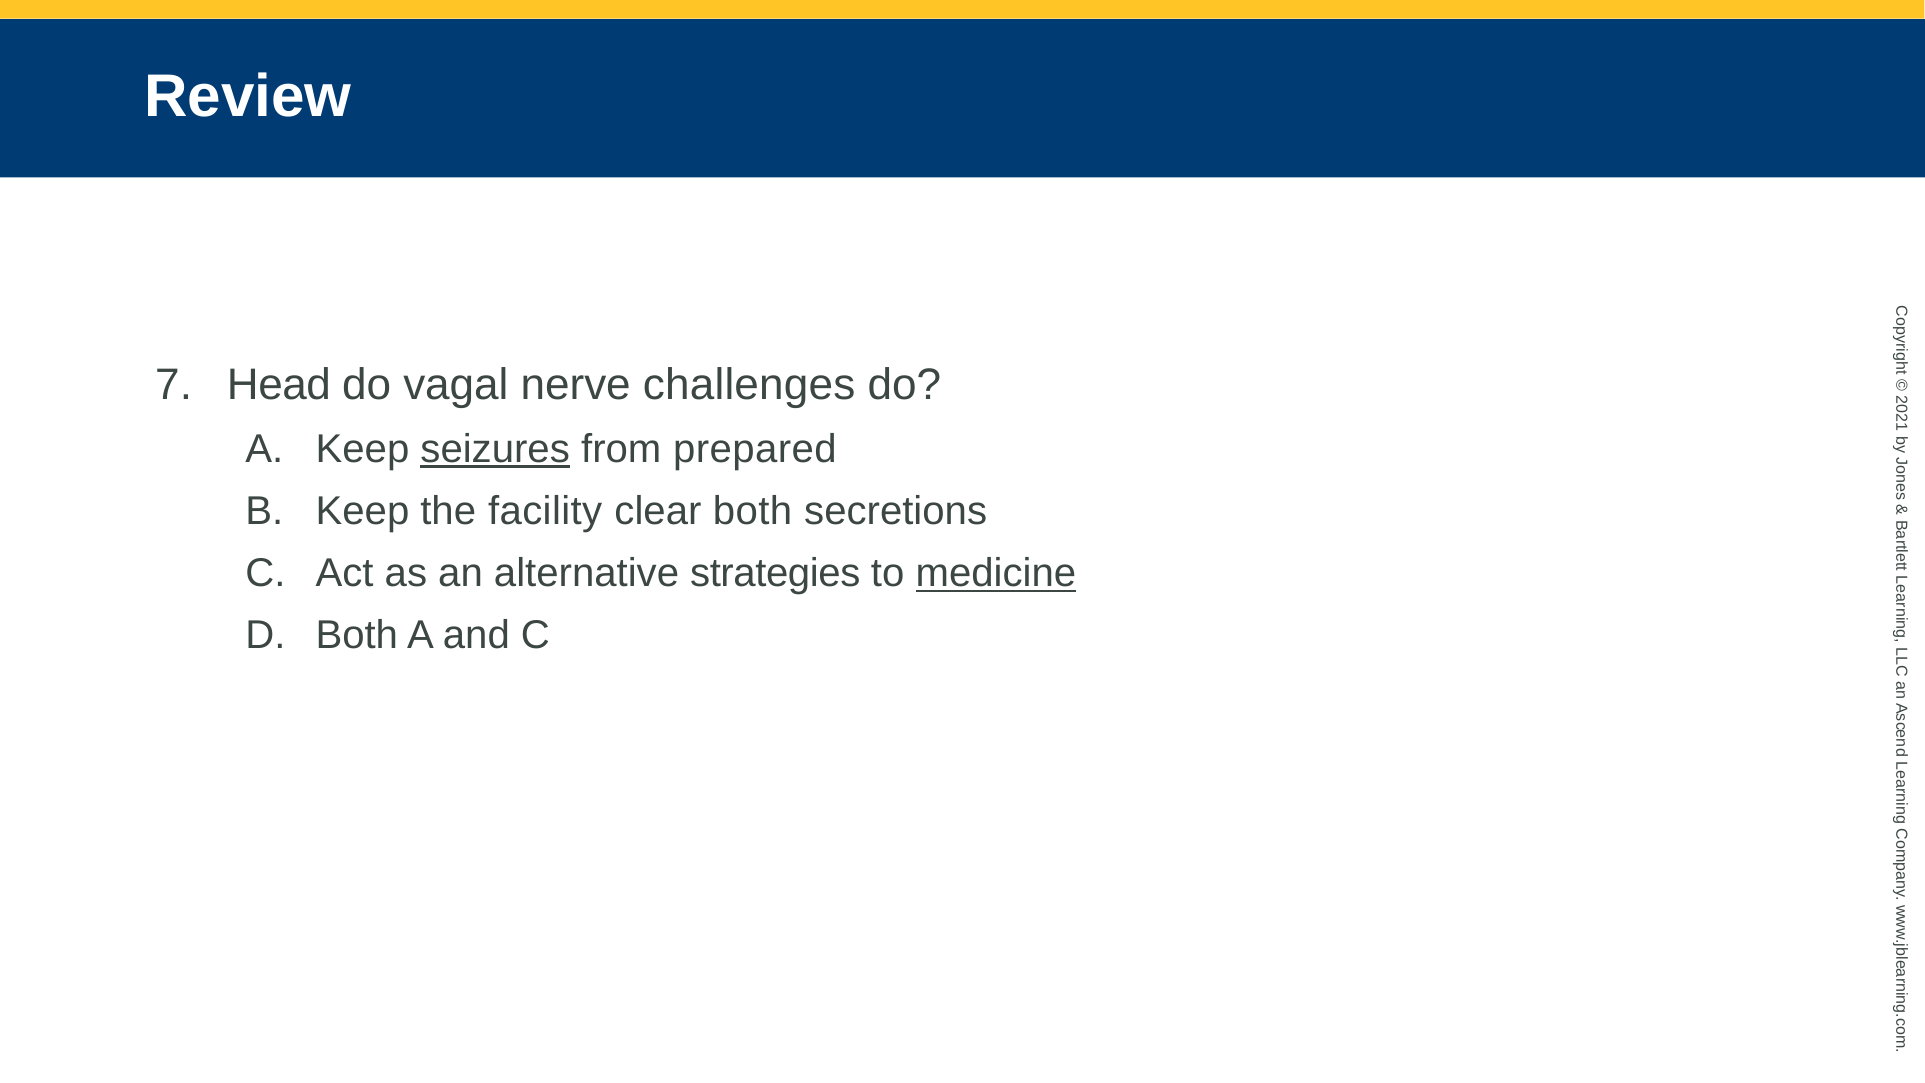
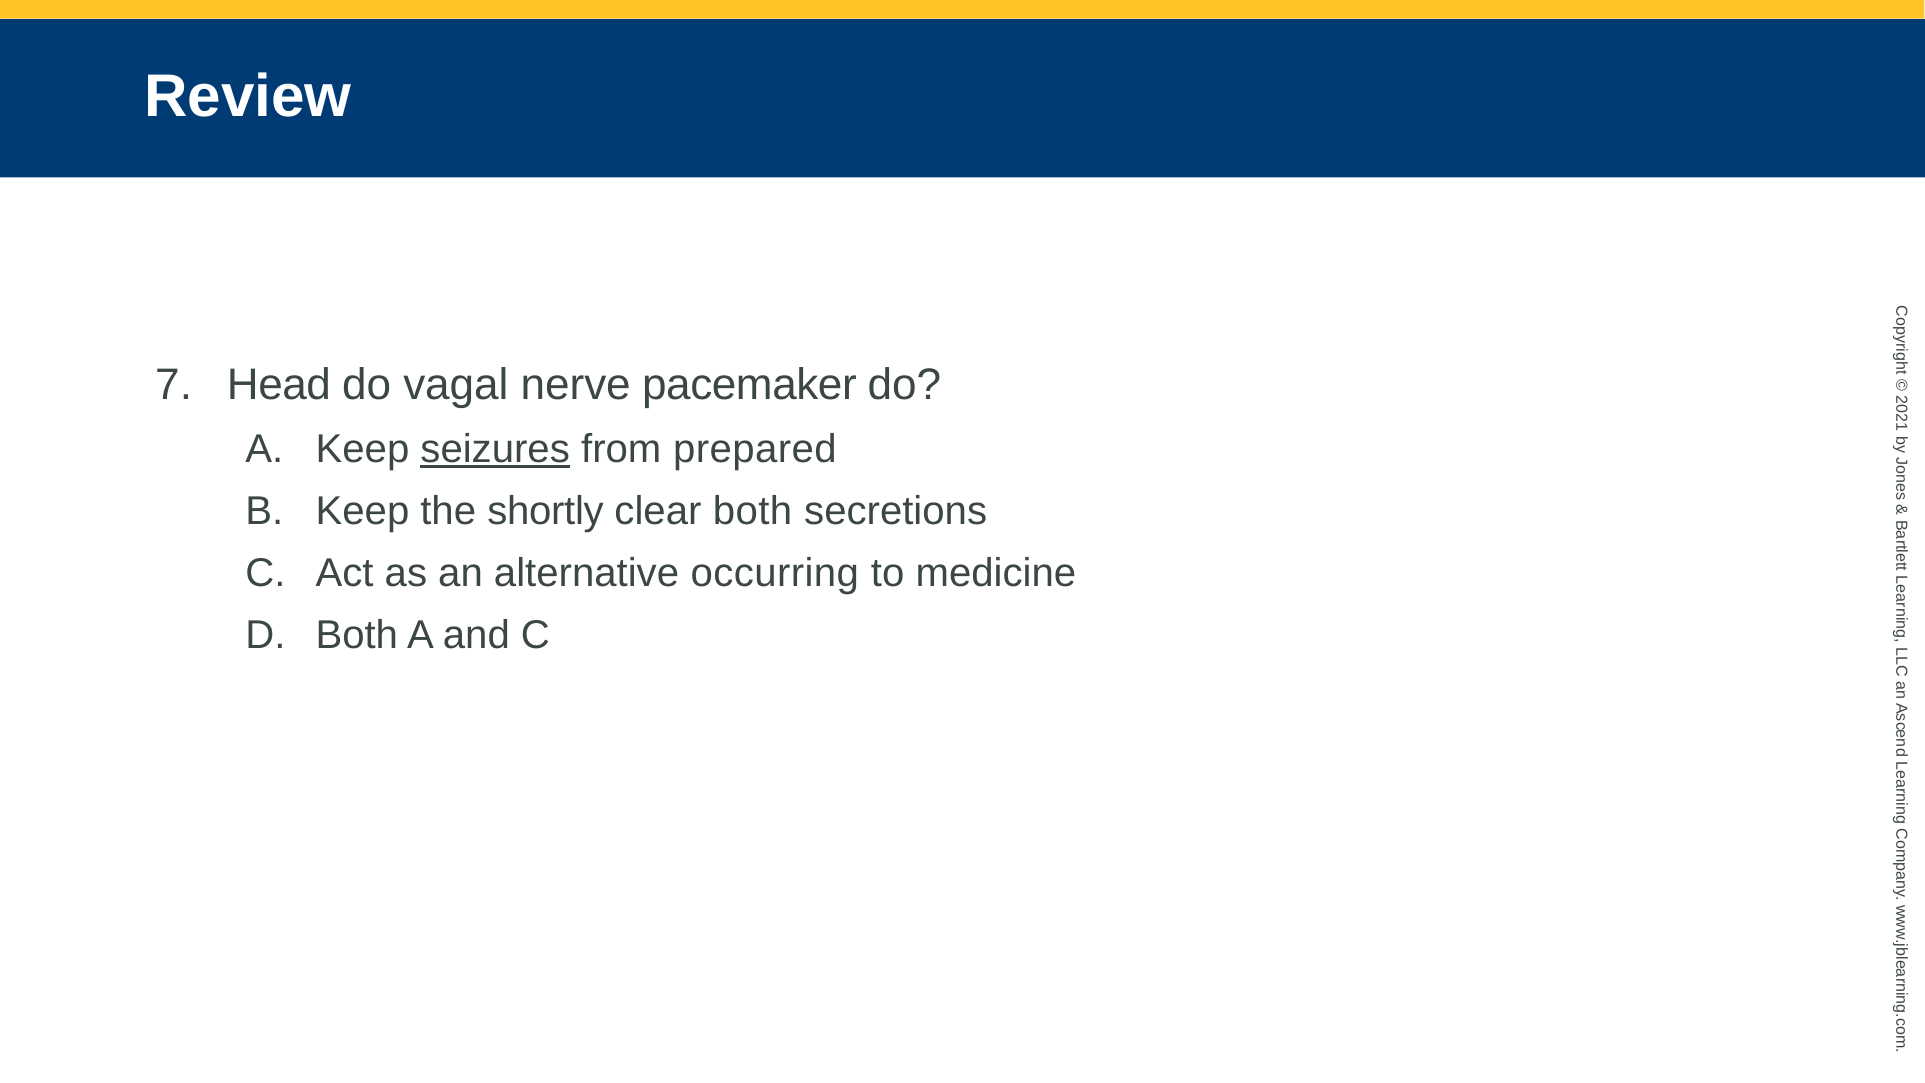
challenges: challenges -> pacemaker
facility: facility -> shortly
strategies: strategies -> occurring
medicine underline: present -> none
